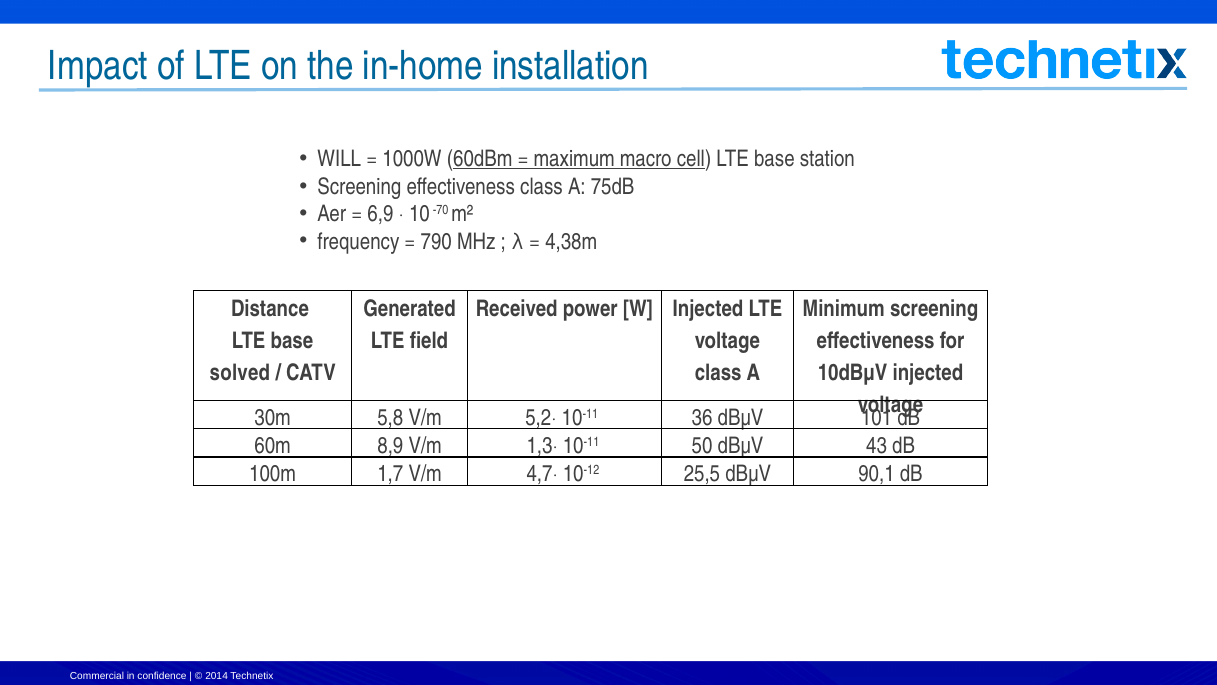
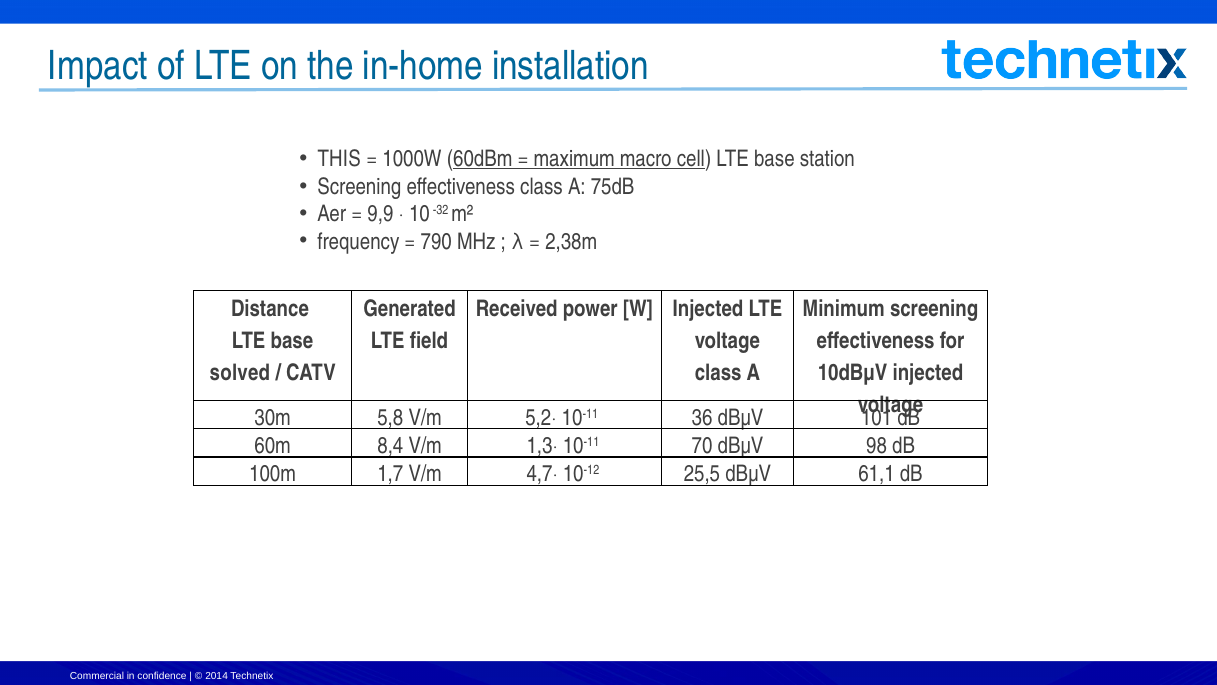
WILL: WILL -> THIS
6,9: 6,9 -> 9,9
-70: -70 -> -32
4,38m: 4,38m -> 2,38m
8,9: 8,9 -> 8,4
50: 50 -> 70
43: 43 -> 98
90,1: 90,1 -> 61,1
